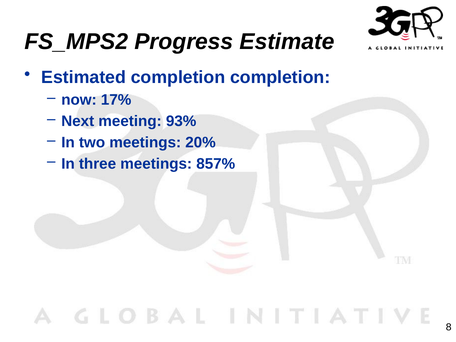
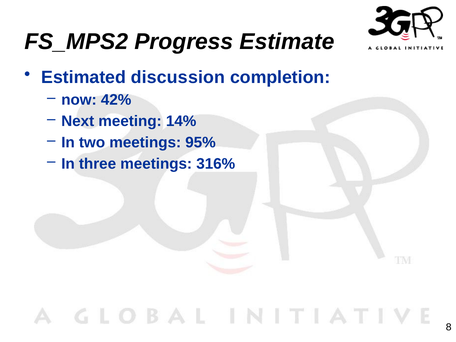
Estimated completion: completion -> discussion
17%: 17% -> 42%
93%: 93% -> 14%
20%: 20% -> 95%
857%: 857% -> 316%
